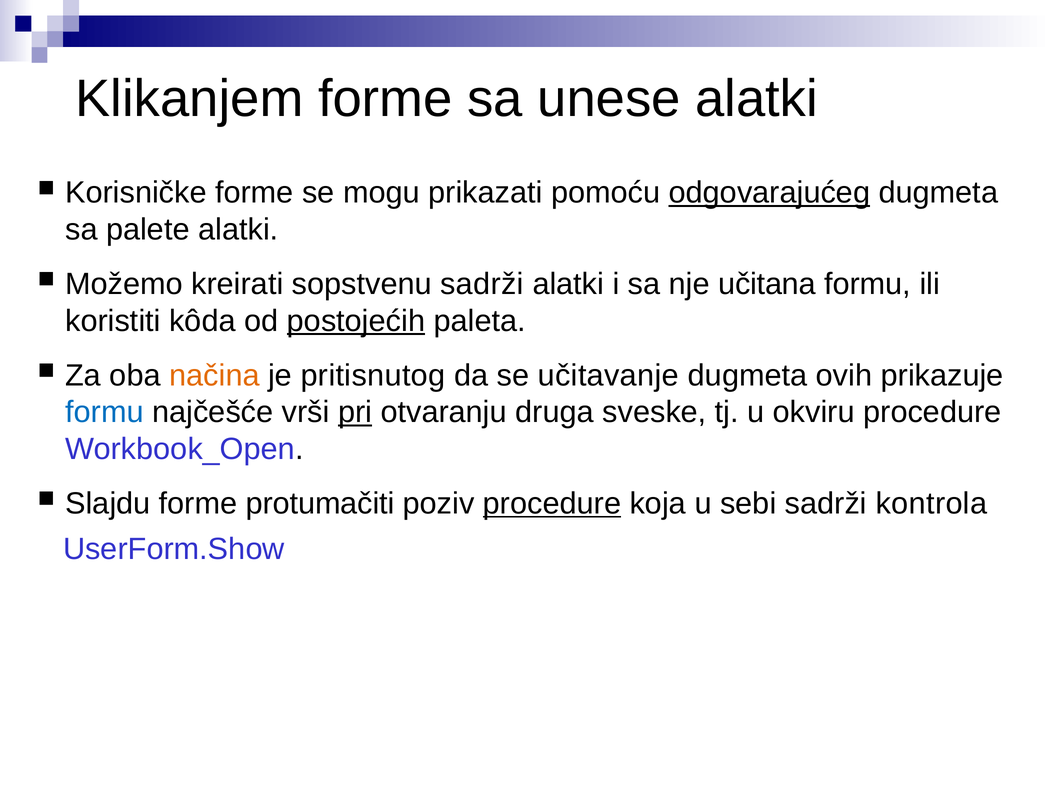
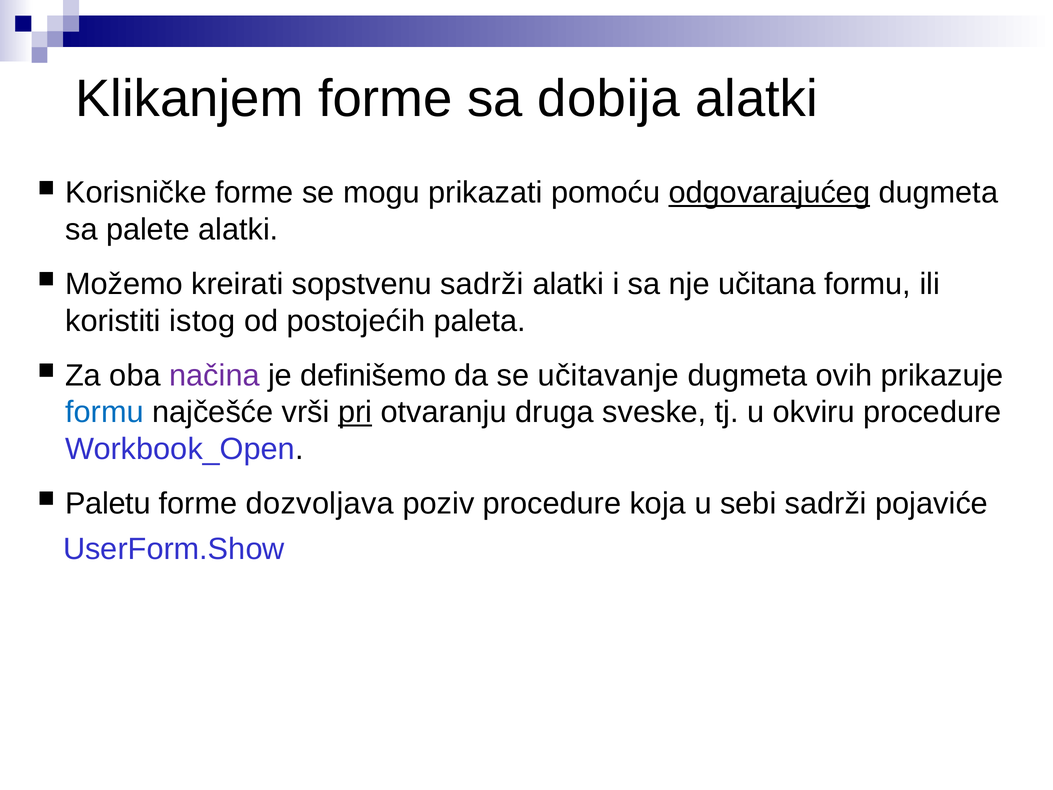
unese: unese -> dobija
kôda: kôda -> istog
postojećih underline: present -> none
načina colour: orange -> purple
pritisnutog: pritisnutog -> definišemo
Slajdu: Slajdu -> Paletu
protumačiti: protumačiti -> dozvoljava
procedure at (552, 503) underline: present -> none
kontrola: kontrola -> pojaviće
